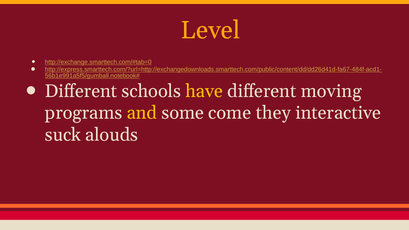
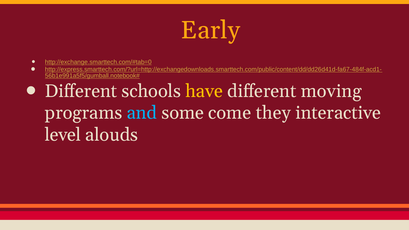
Level: Level -> Early
and colour: yellow -> light blue
suck: suck -> level
